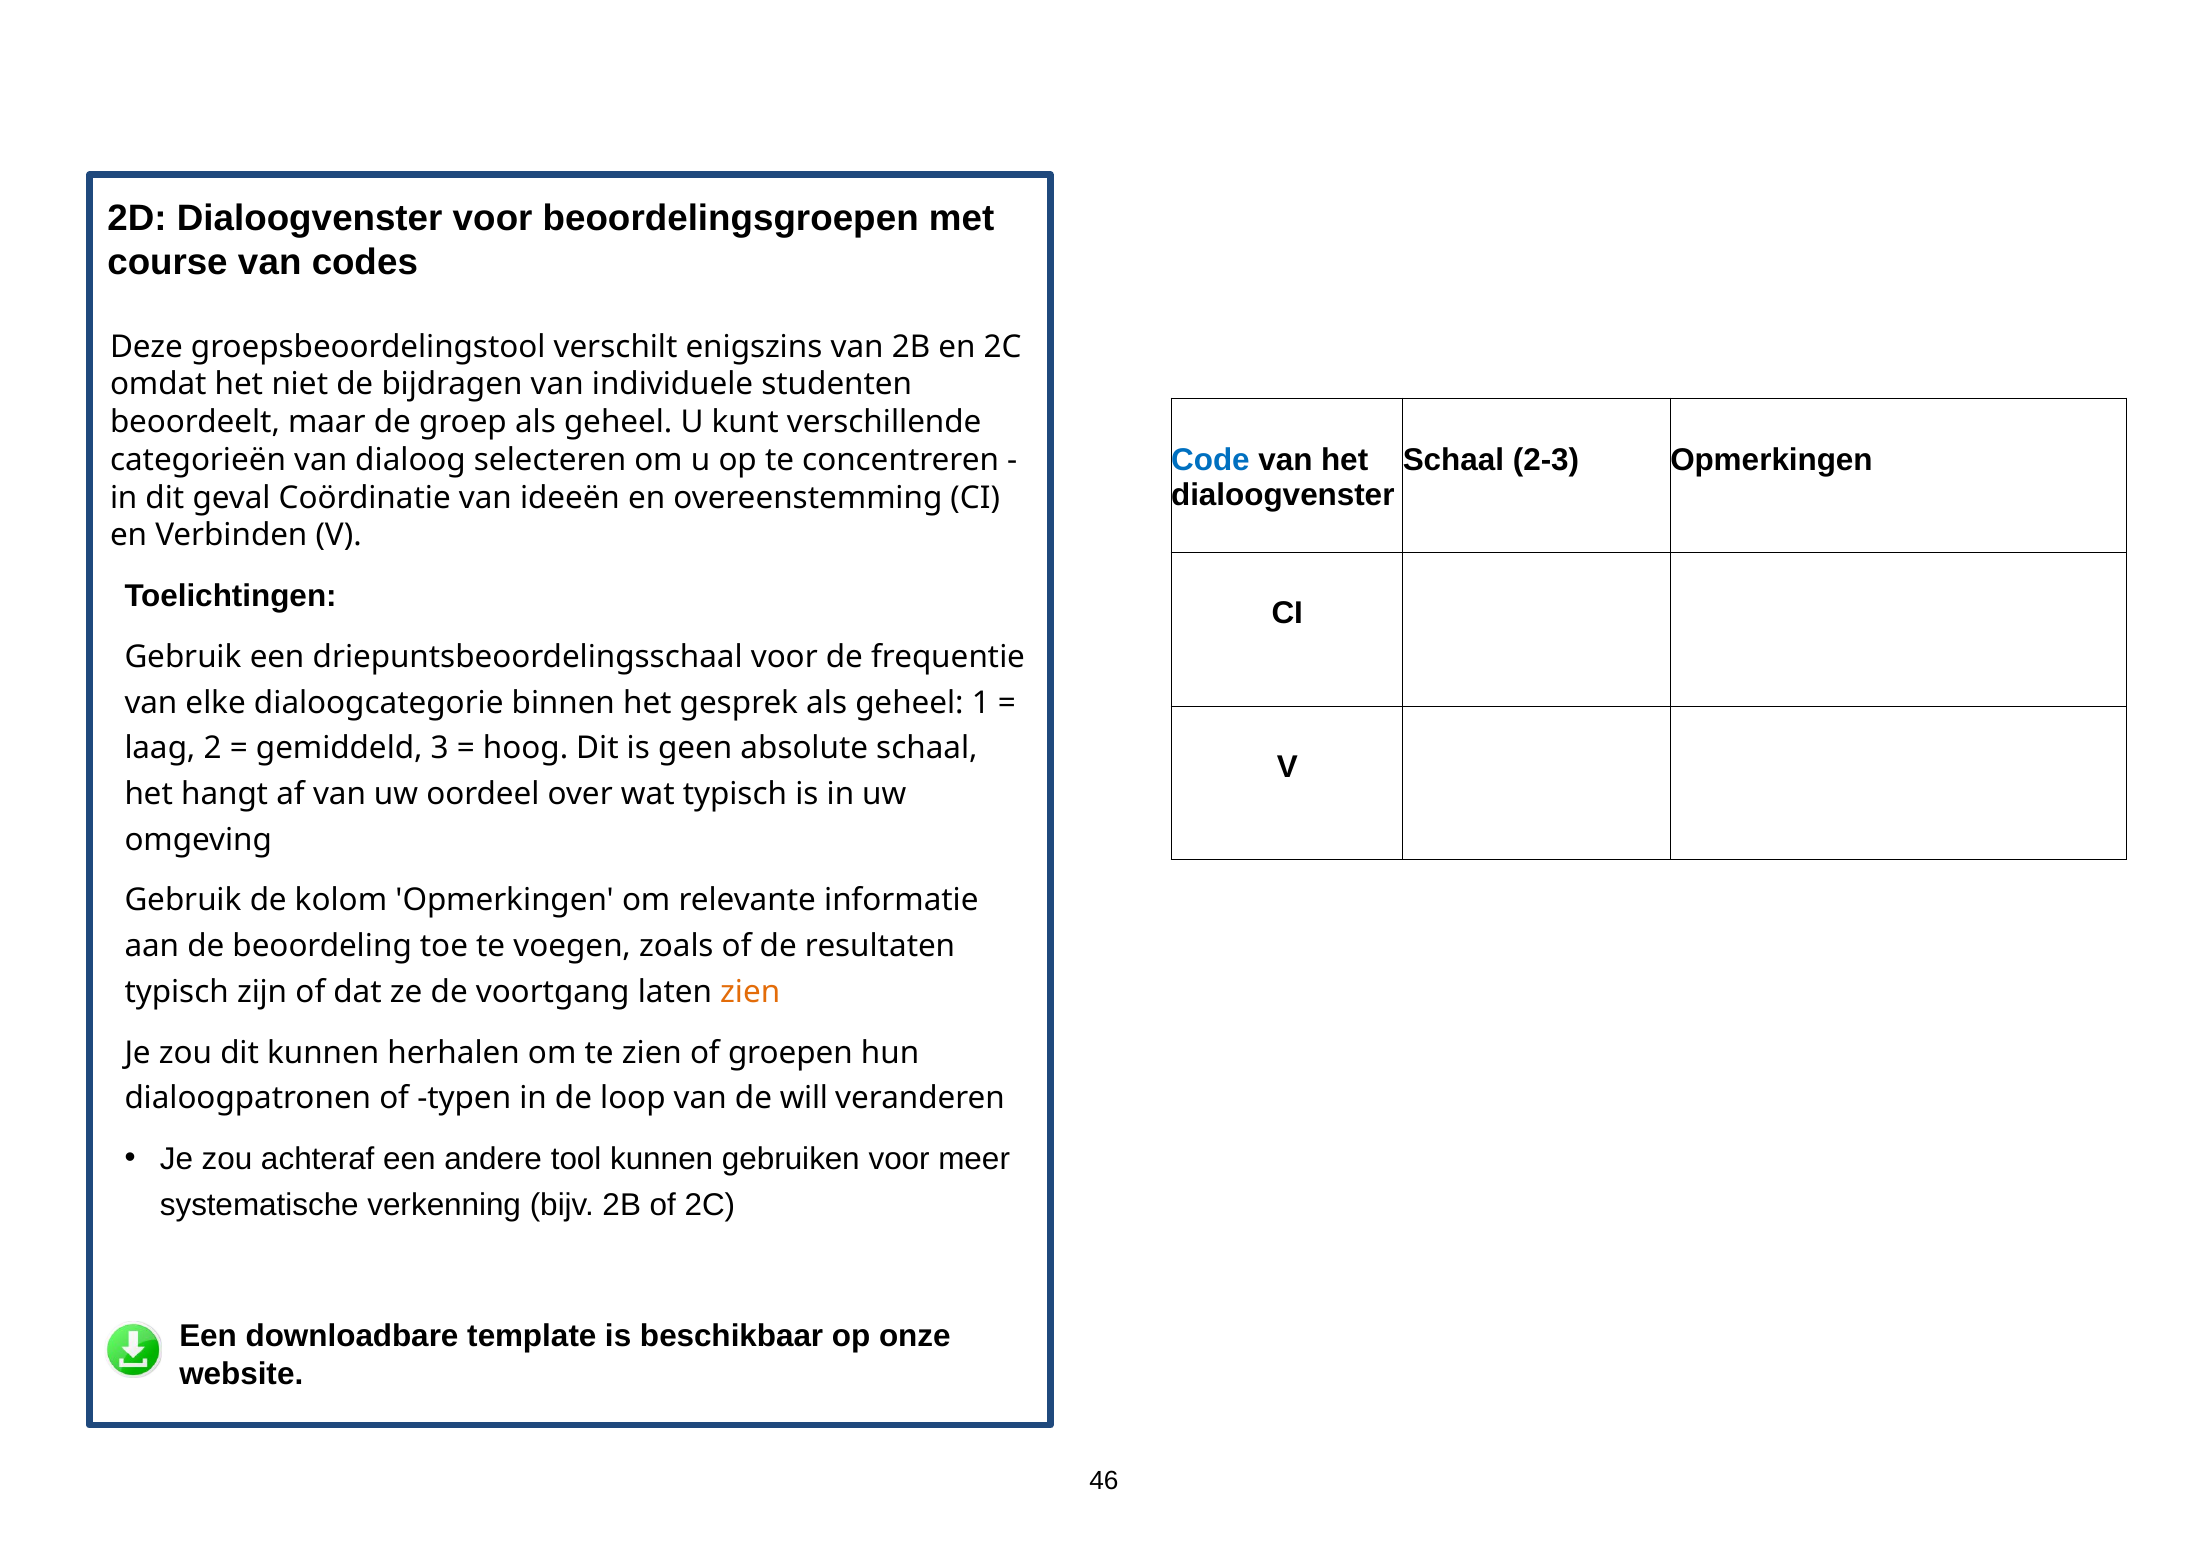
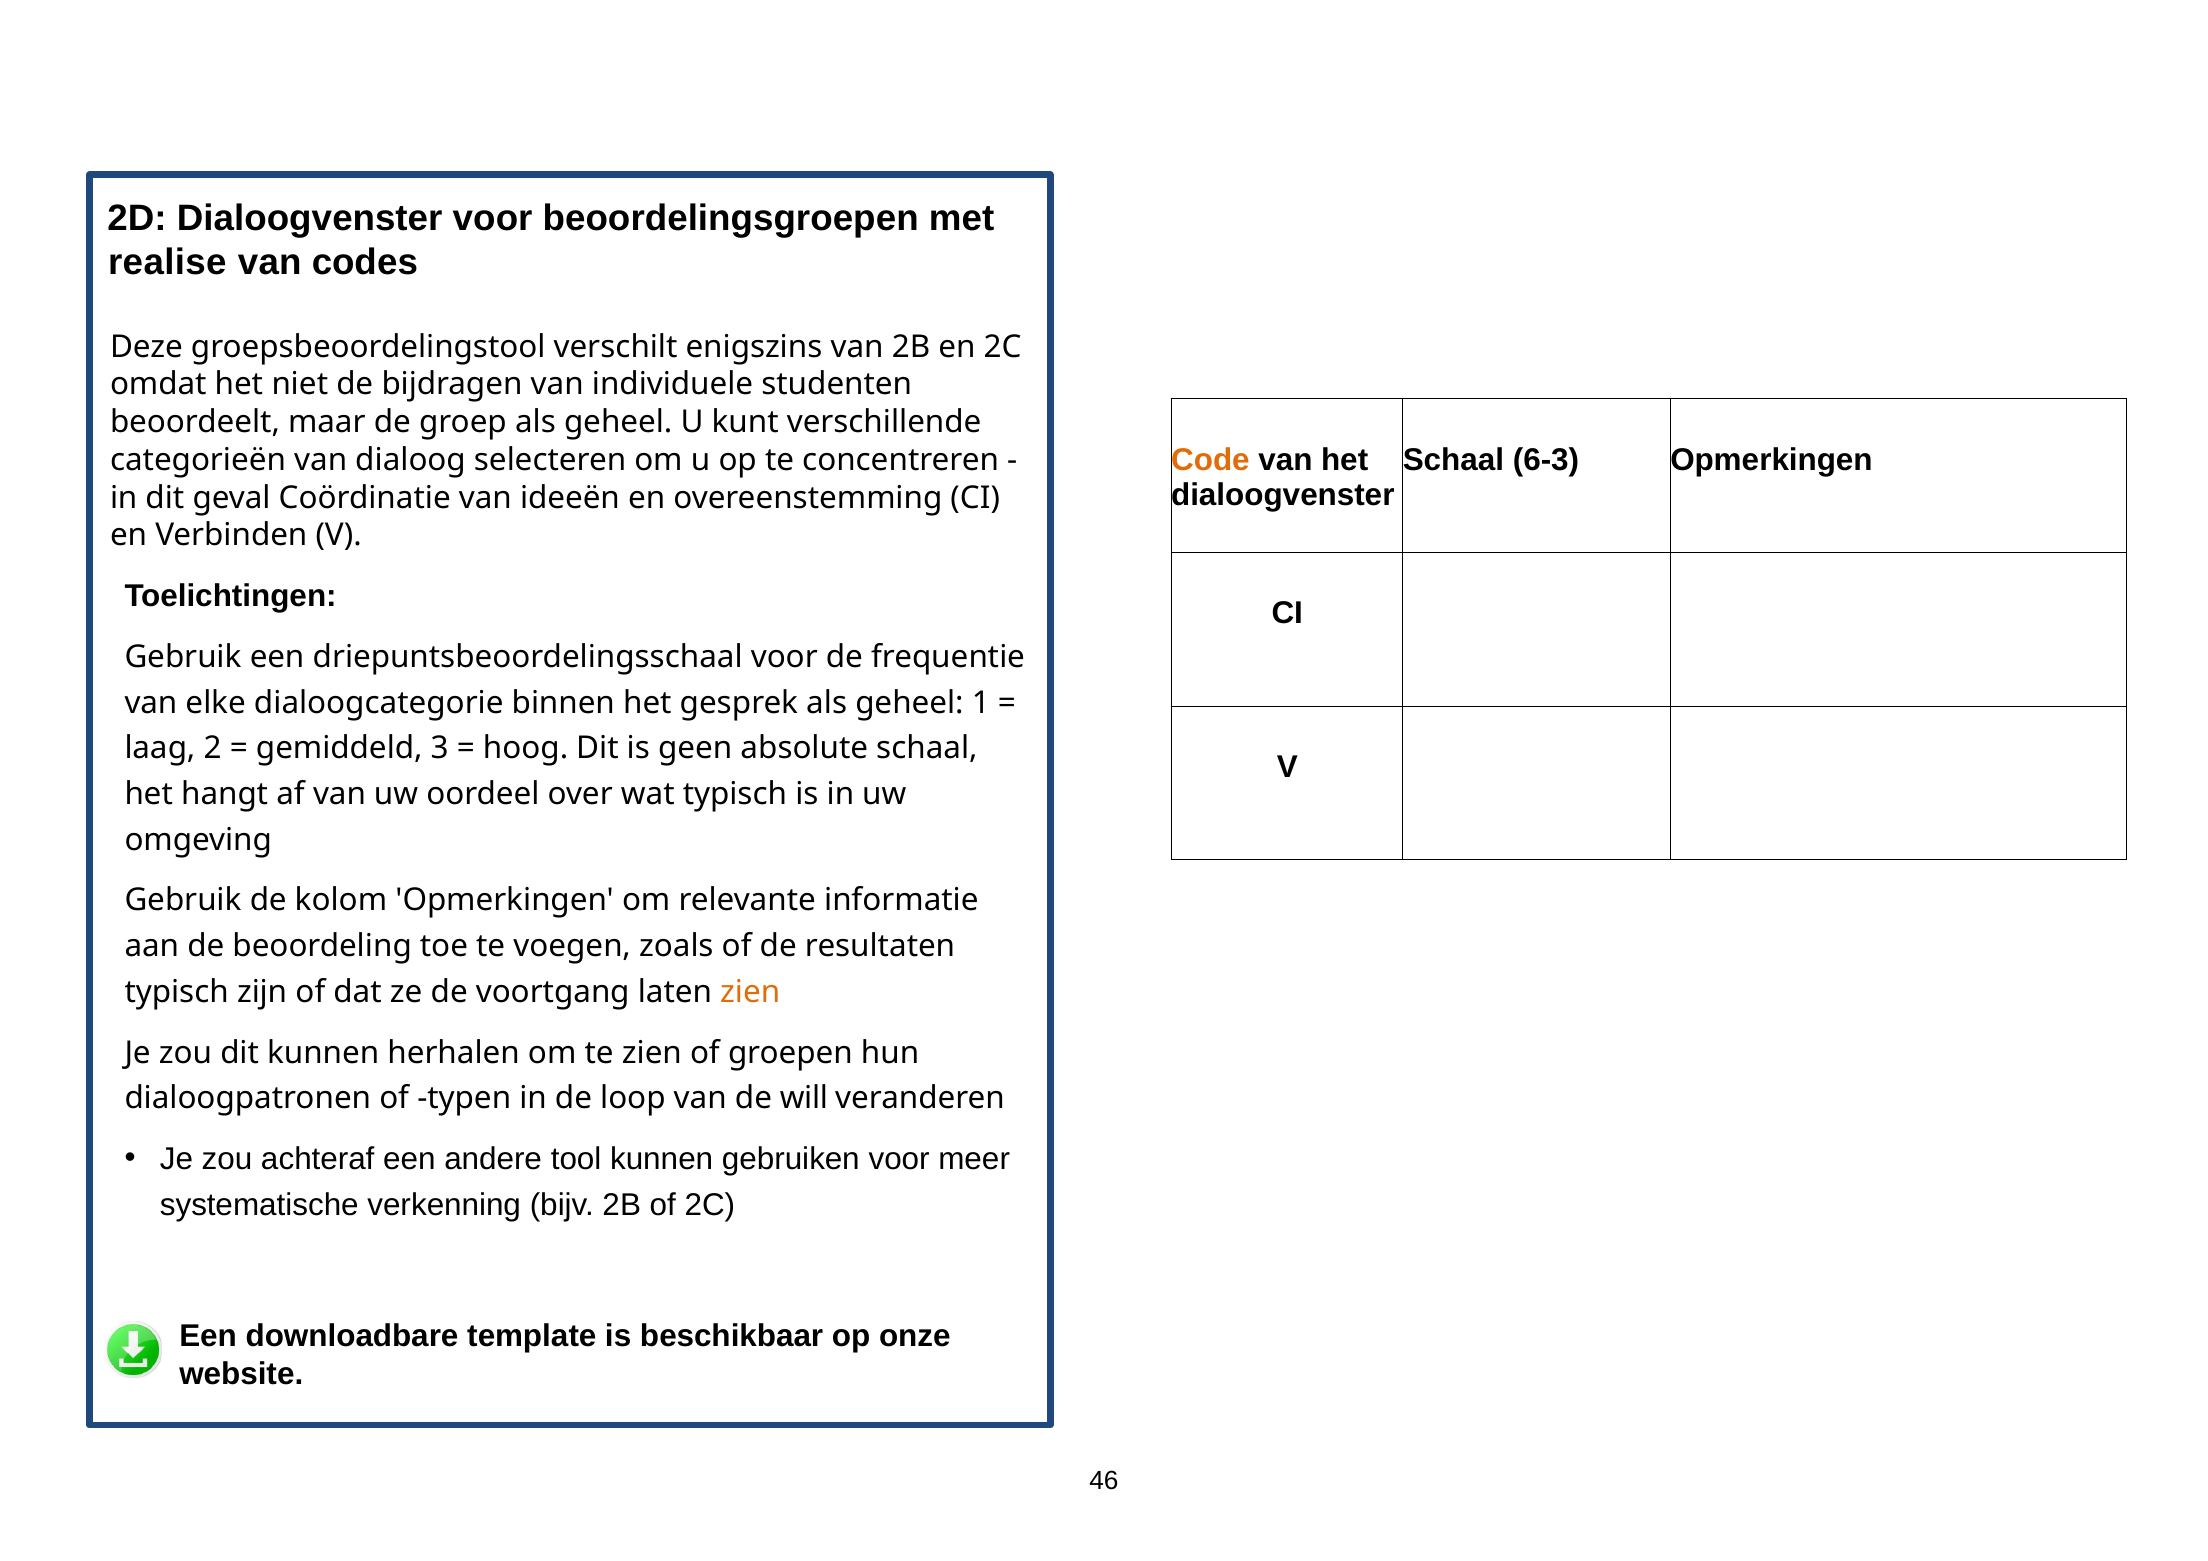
course: course -> realise
Code colour: blue -> orange
2-3: 2-3 -> 6-3
